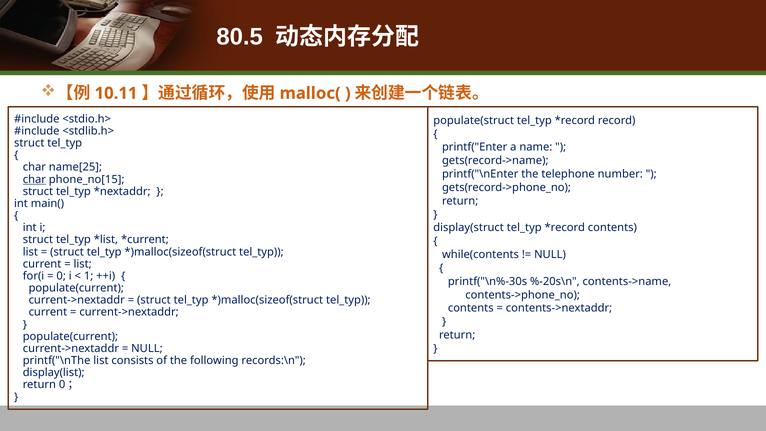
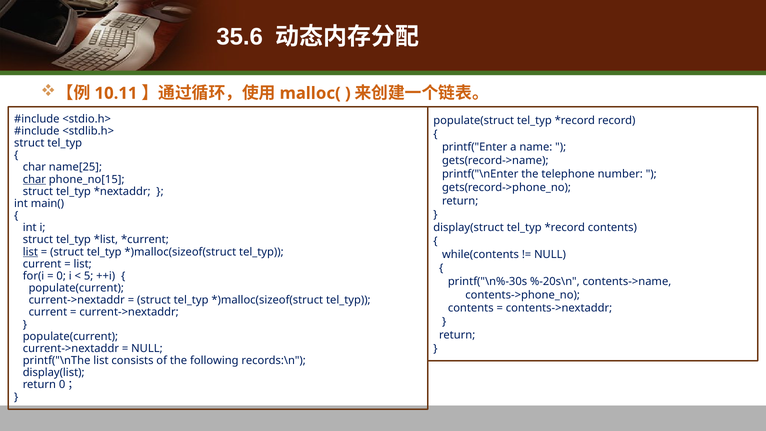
80.5: 80.5 -> 35.6
list at (30, 252) underline: none -> present
1: 1 -> 5
